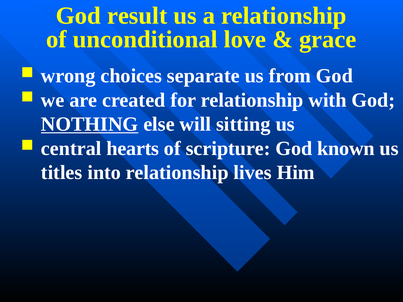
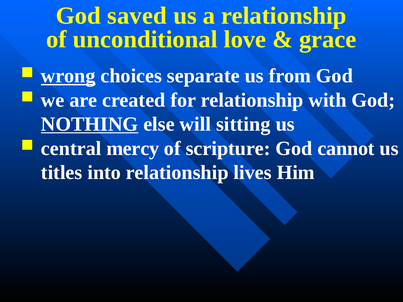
result: result -> saved
wrong underline: none -> present
hearts: hearts -> mercy
known: known -> cannot
